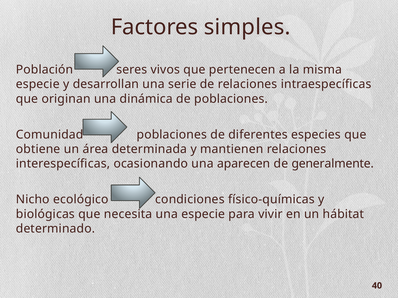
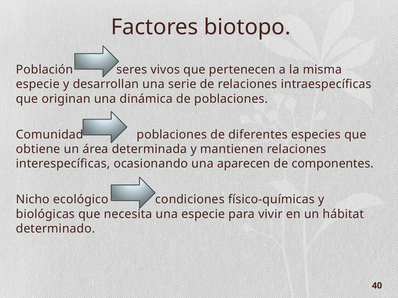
simples: simples -> biotopo
generalmente: generalmente -> componentes
